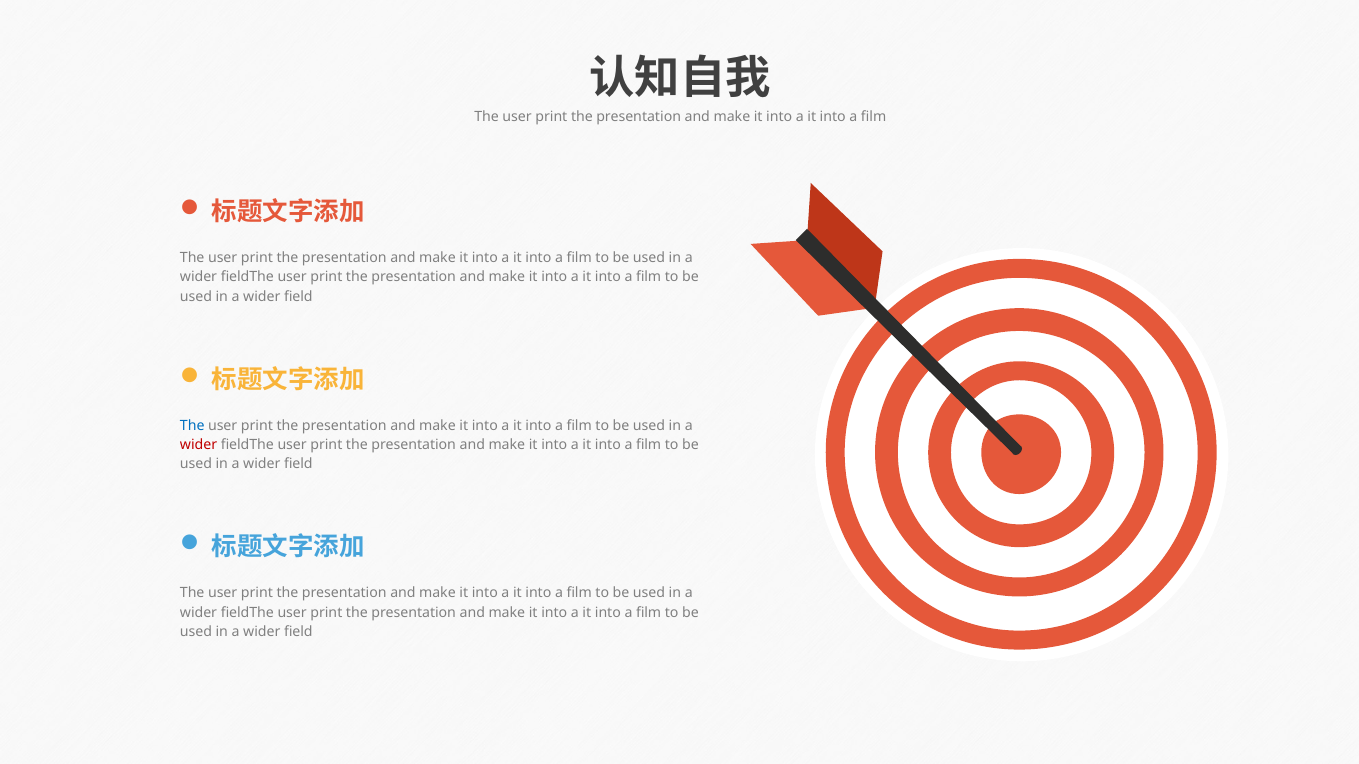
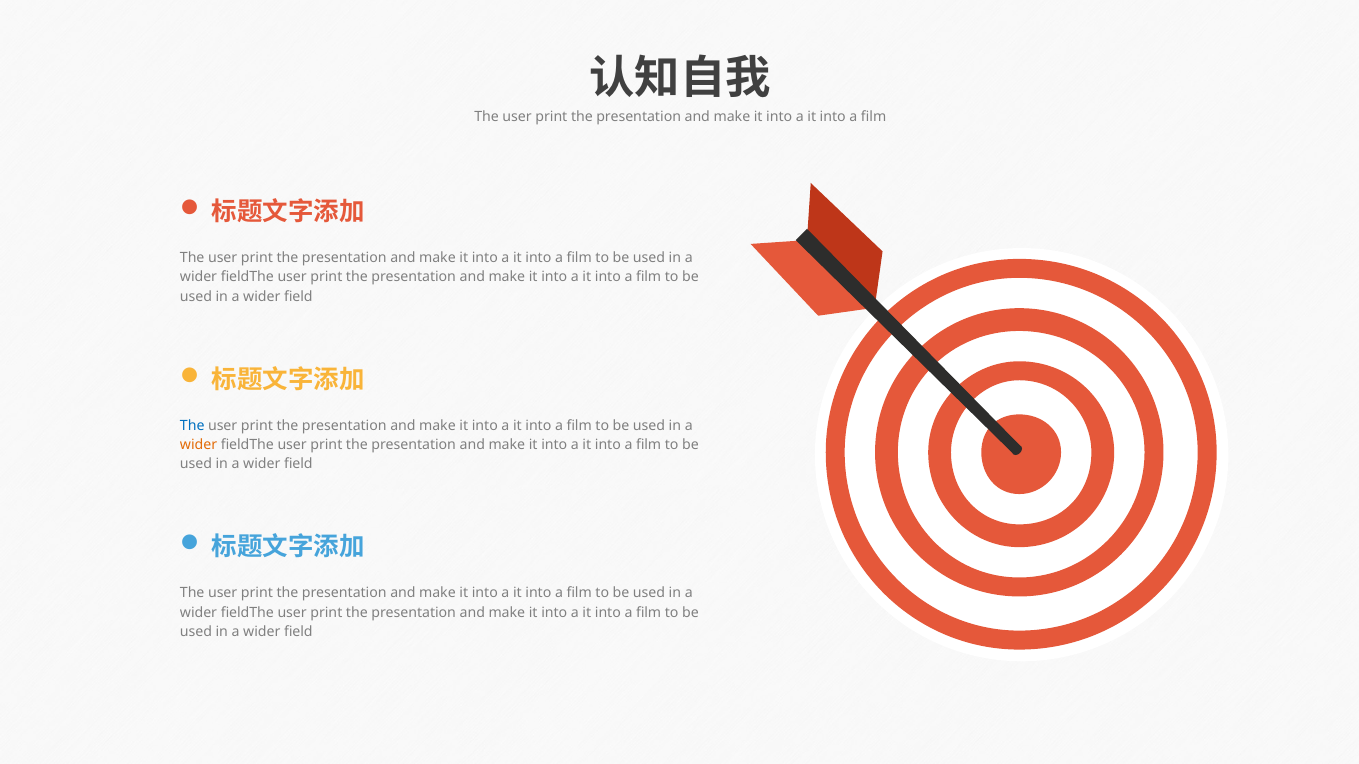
wider at (199, 445) colour: red -> orange
